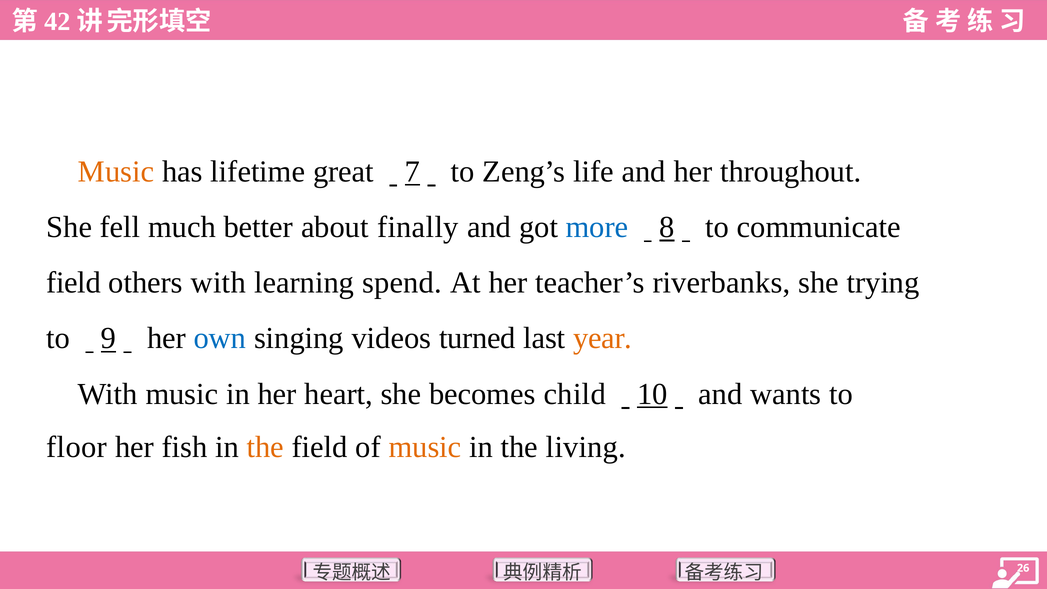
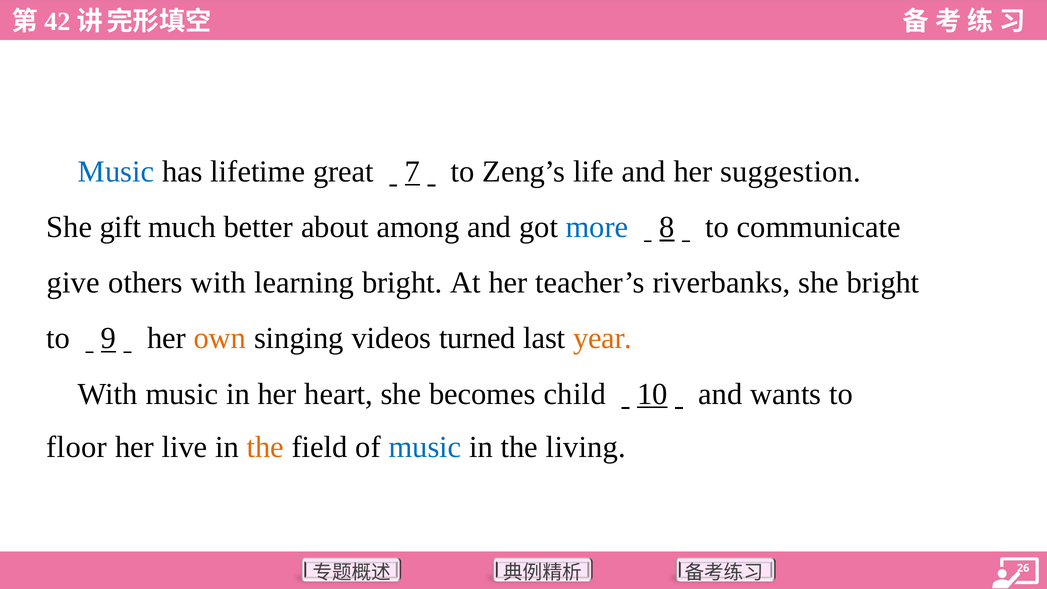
Music at (116, 171) colour: orange -> blue
throughout: throughout -> suggestion
fell: fell -> gift
finally: finally -> among
field at (74, 283): field -> give
learning spend: spend -> bright
she trying: trying -> bright
own colour: blue -> orange
fish: fish -> live
music at (425, 447) colour: orange -> blue
